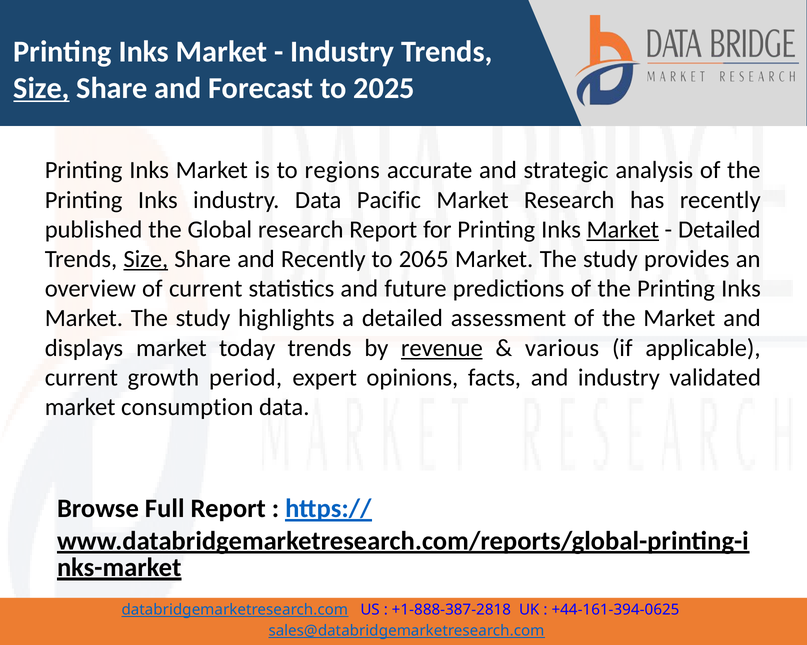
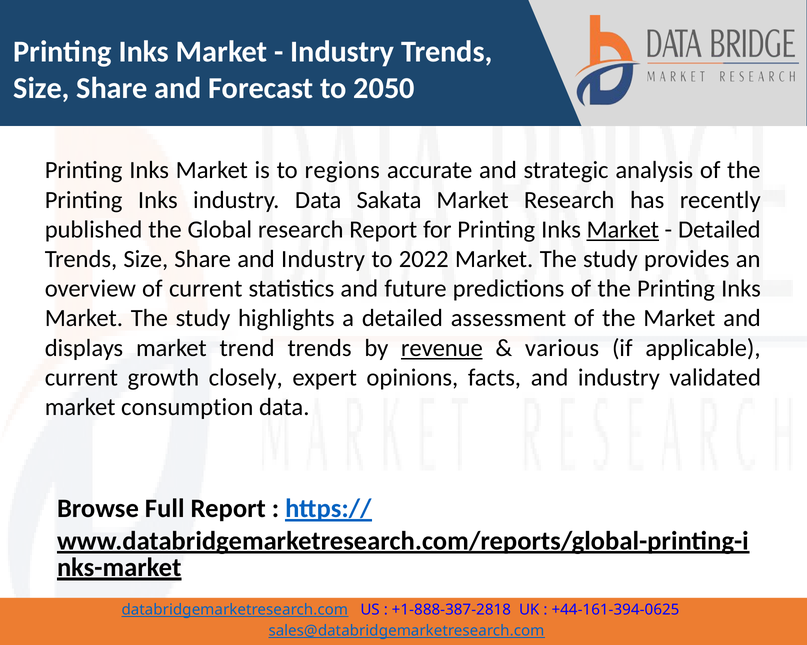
Size at (41, 88) underline: present -> none
2025: 2025 -> 2050
Pacific: Pacific -> Sakata
Size at (146, 259) underline: present -> none
Share and Recently: Recently -> Industry
2065: 2065 -> 2022
today: today -> trend
period: period -> closely
